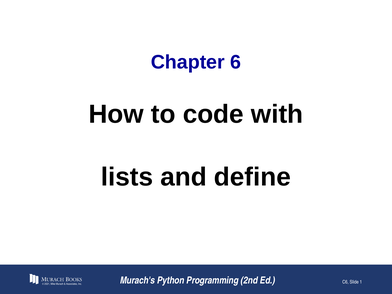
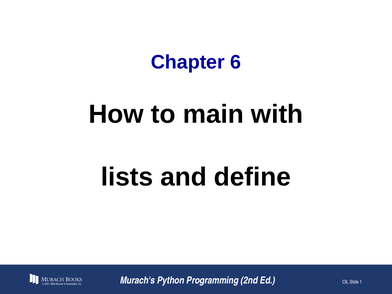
code: code -> main
